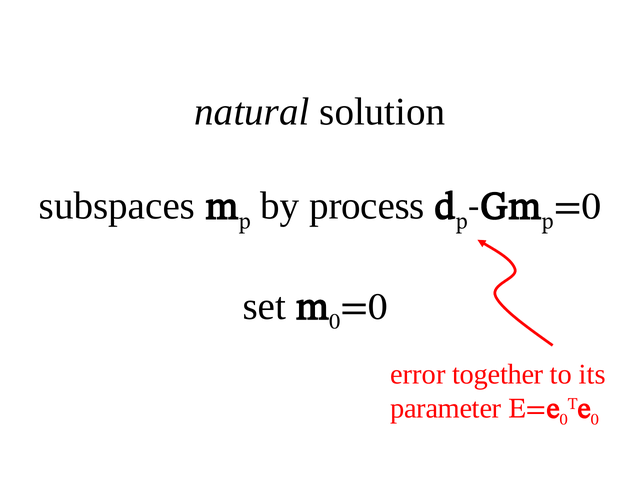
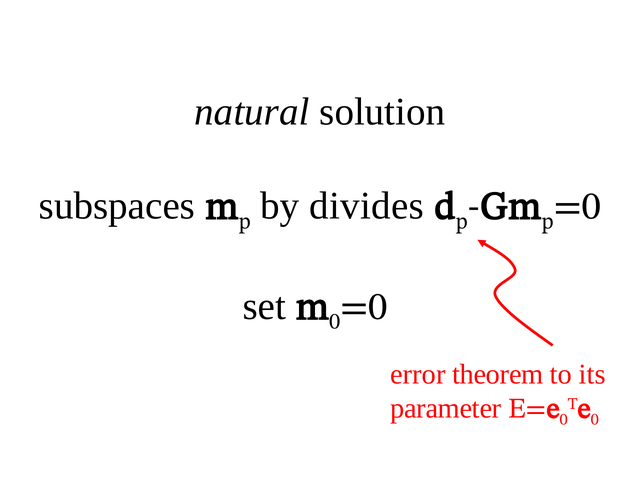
process: process -> divides
together: together -> theorem
